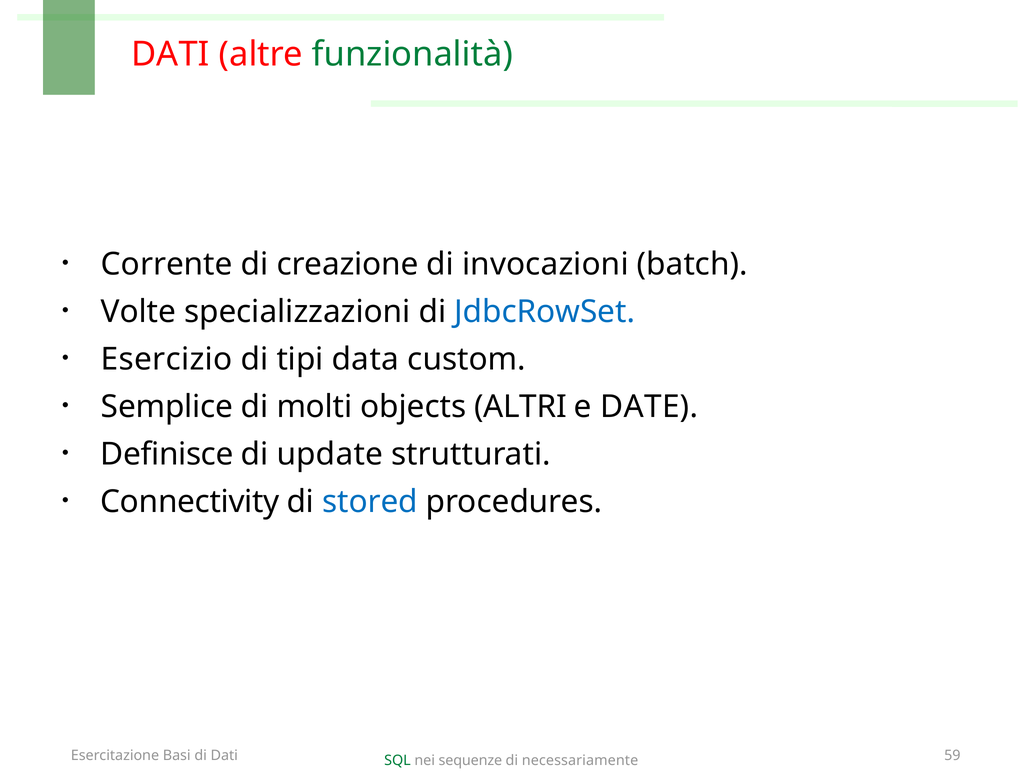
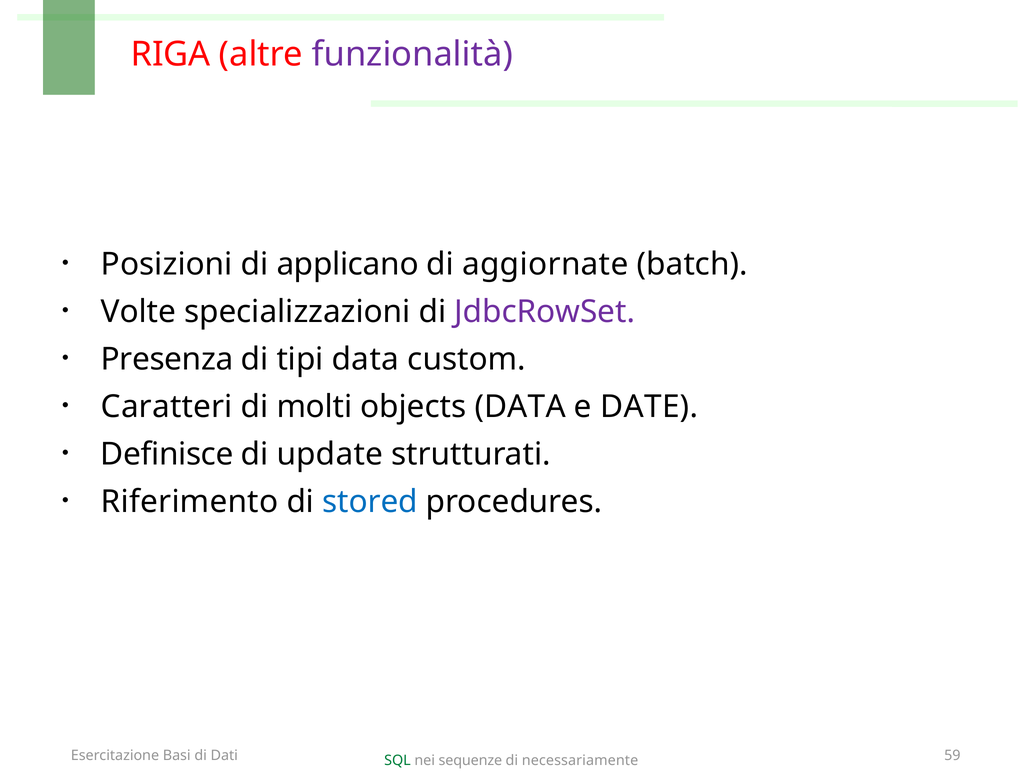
DATI at (170, 54): DATI -> RIGA
funzionalità colour: green -> purple
Corrente: Corrente -> Posizioni
creazione: creazione -> applicano
invocazioni: invocazioni -> aggiornate
JdbcRowSet colour: blue -> purple
Esercizio: Esercizio -> Presenza
Semplice: Semplice -> Caratteri
objects ALTRI: ALTRI -> DATA
Connectivity: Connectivity -> Riferimento
